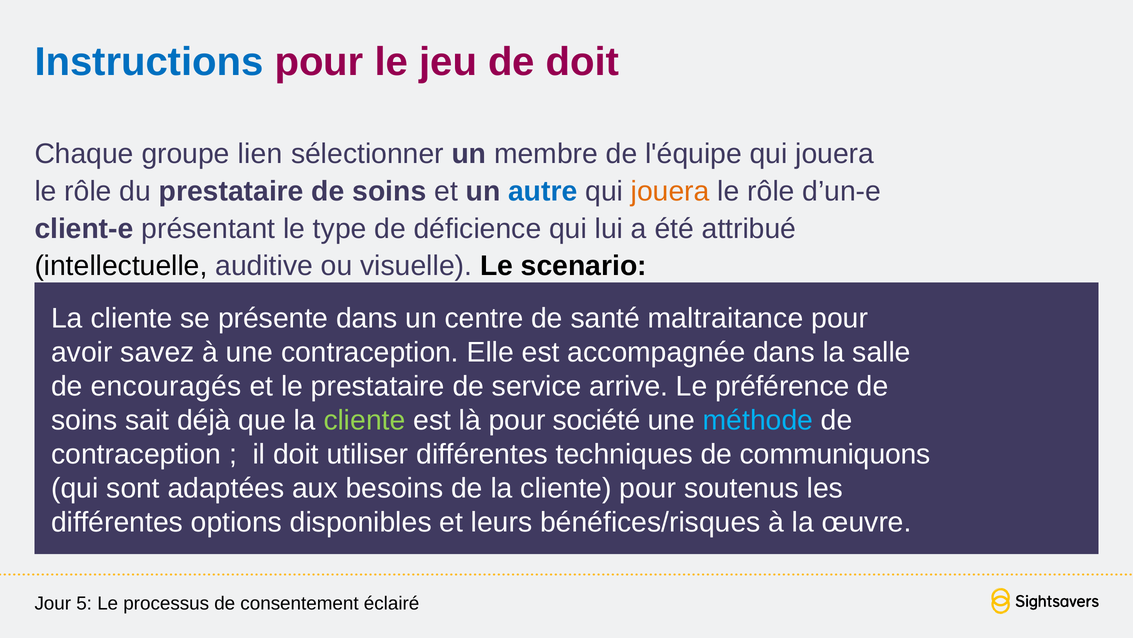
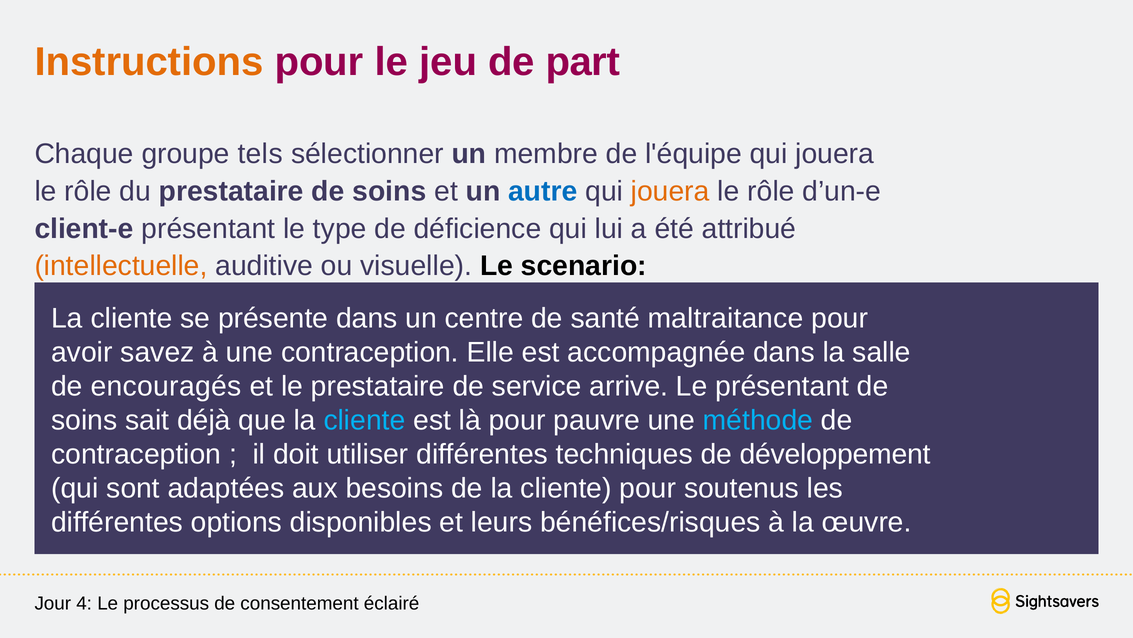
Instructions colour: blue -> orange
de doit: doit -> part
lien: lien -> tels
intellectuelle colour: black -> orange
Le préférence: préférence -> présentant
cliente at (364, 420) colour: light green -> light blue
société: société -> pauvre
communiquons: communiquons -> développement
5: 5 -> 4
